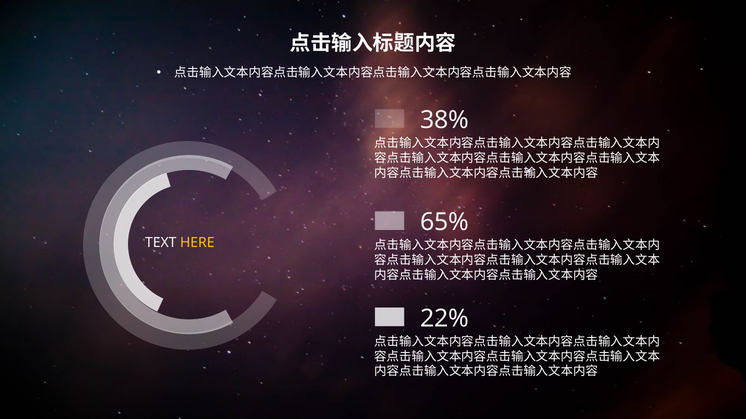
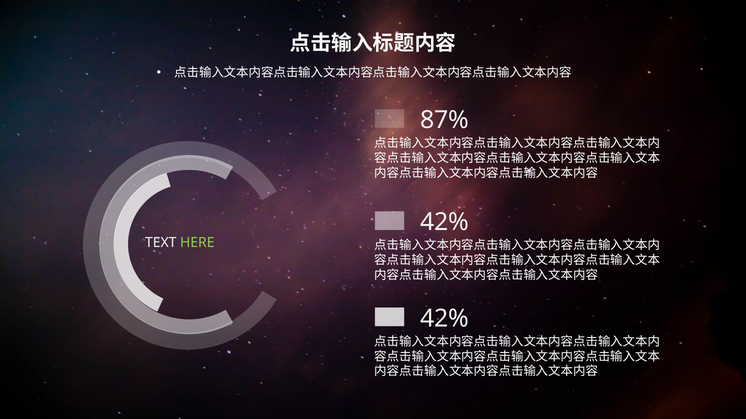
38%: 38% -> 87%
65% at (445, 222): 65% -> 42%
HERE colour: yellow -> light green
22% at (445, 319): 22% -> 42%
